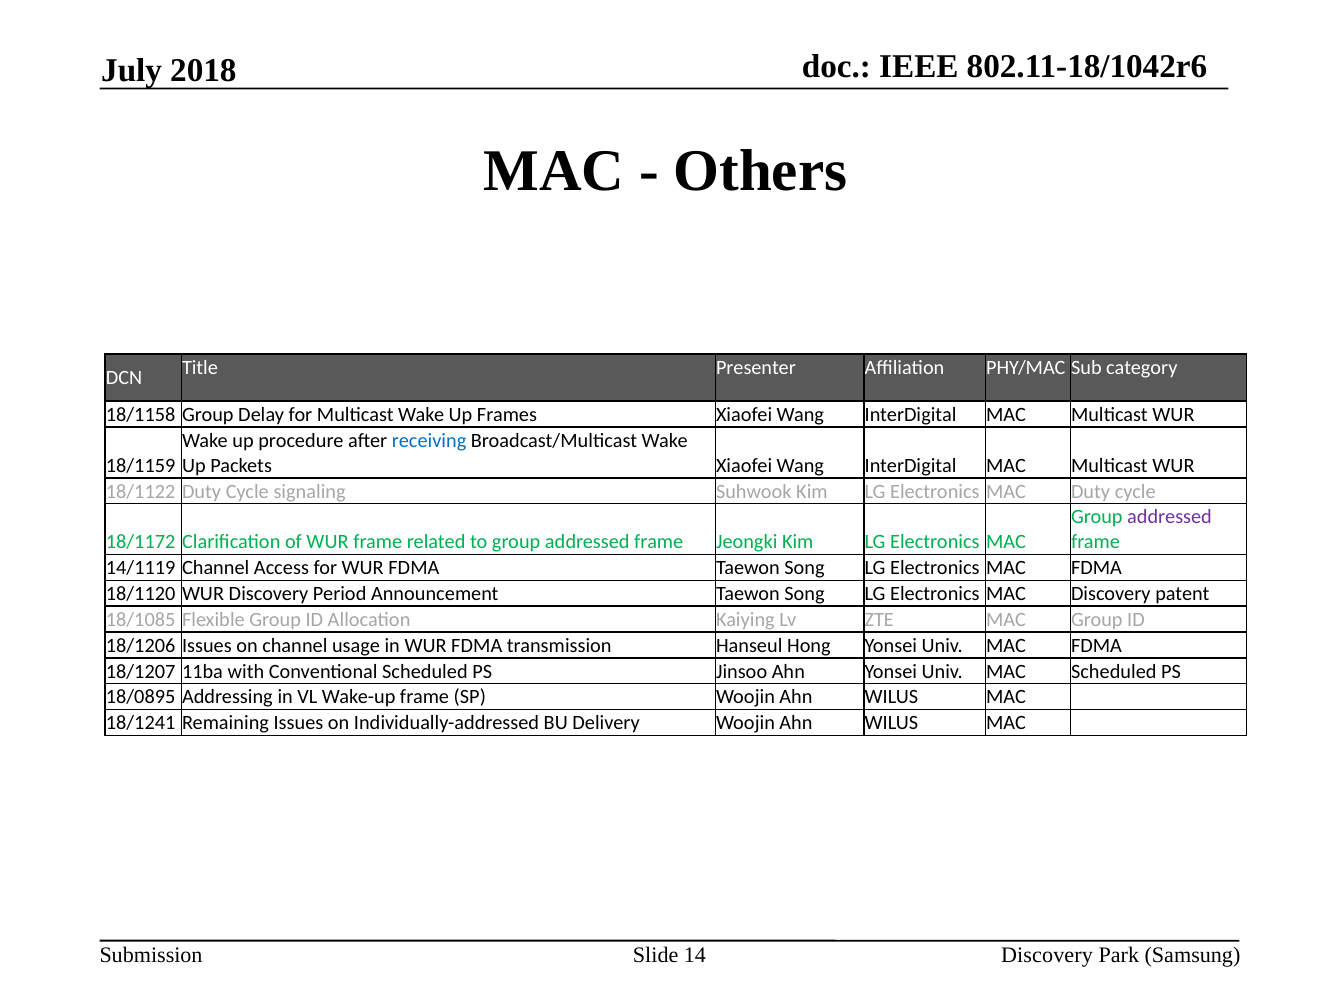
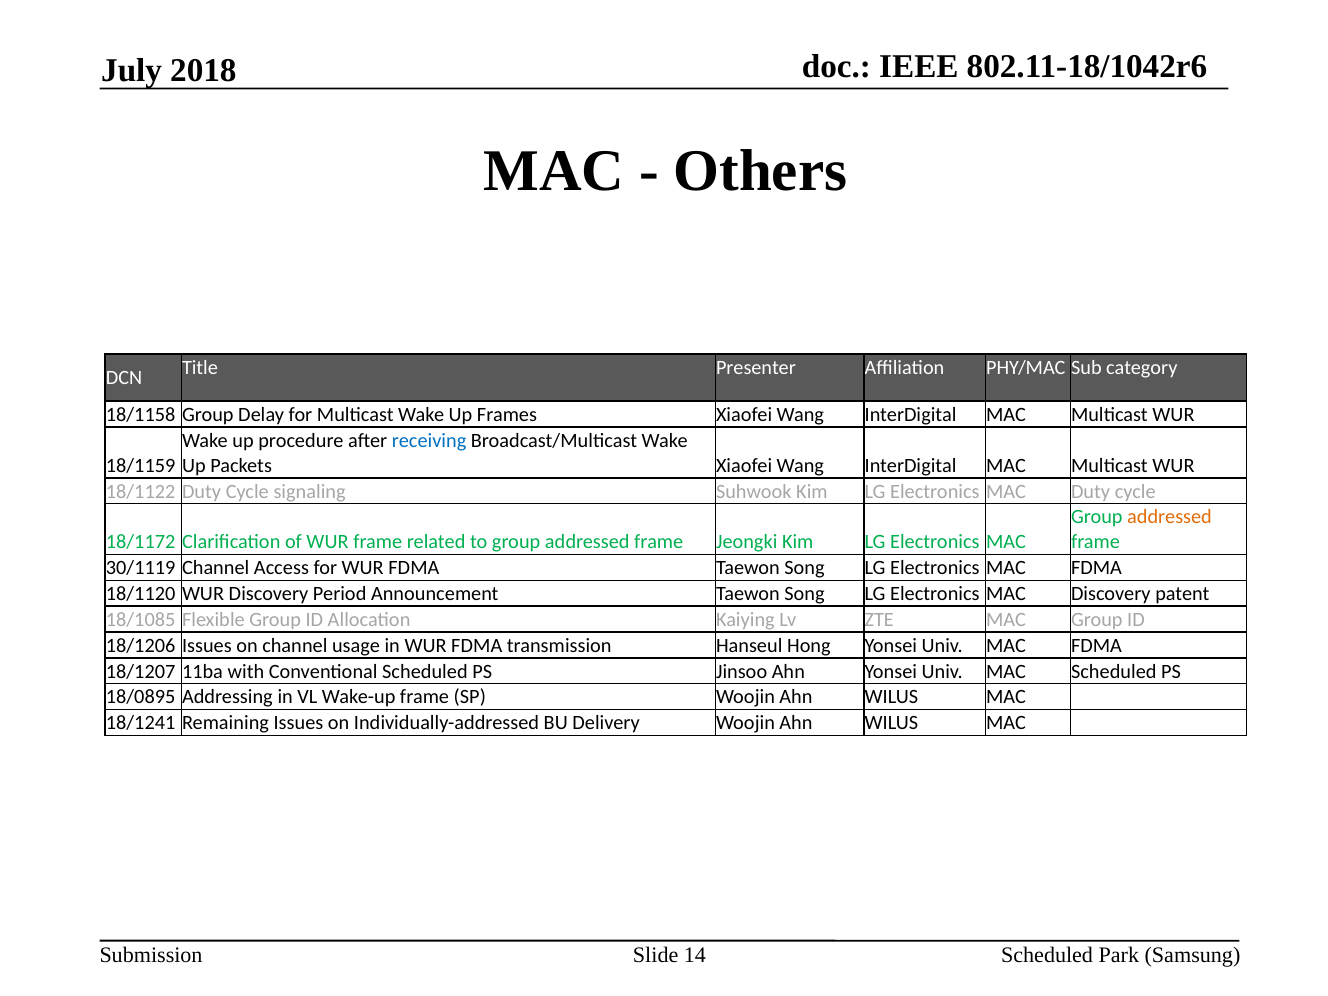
addressed at (1170, 517) colour: purple -> orange
14/1119: 14/1119 -> 30/1119
Discovery at (1047, 955): Discovery -> Scheduled
